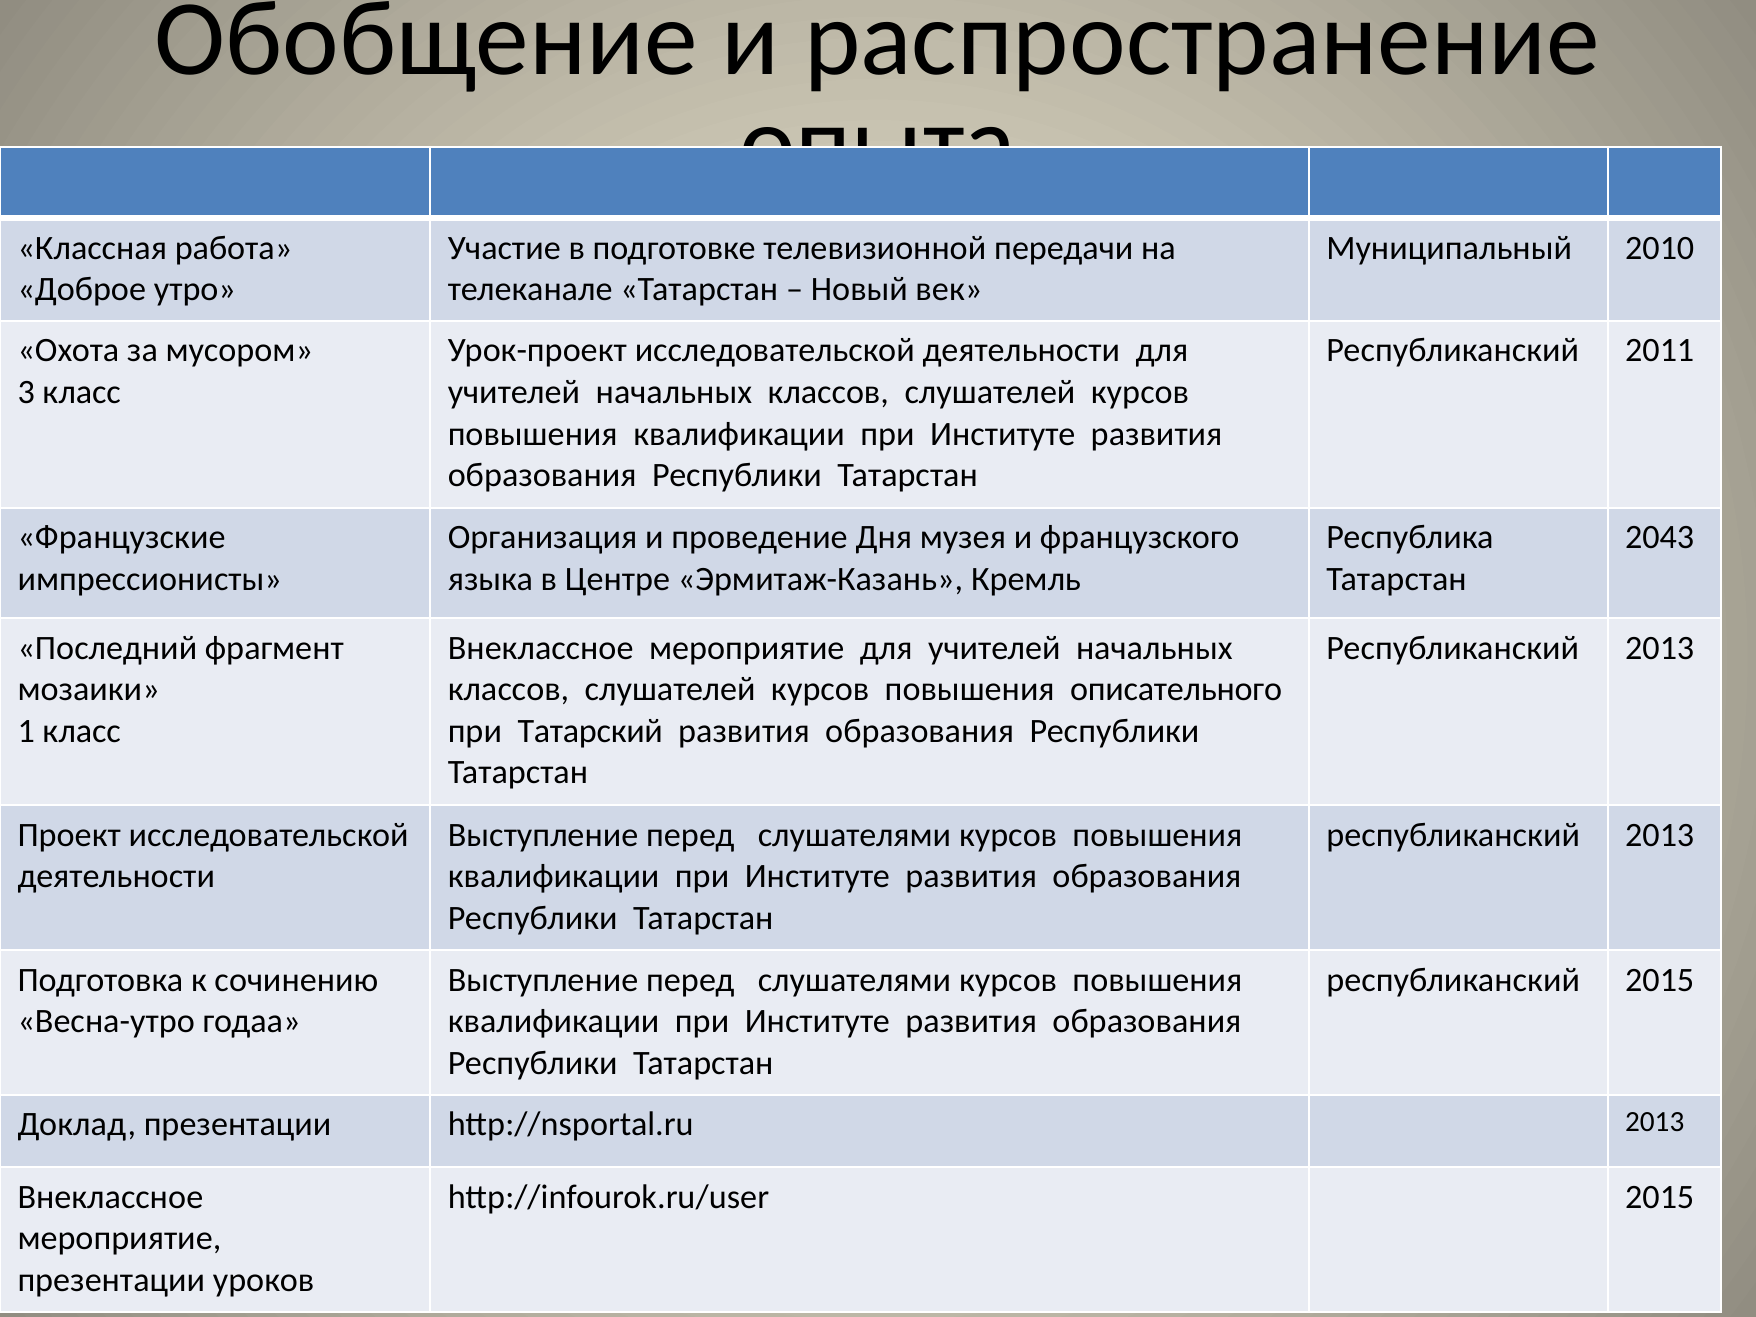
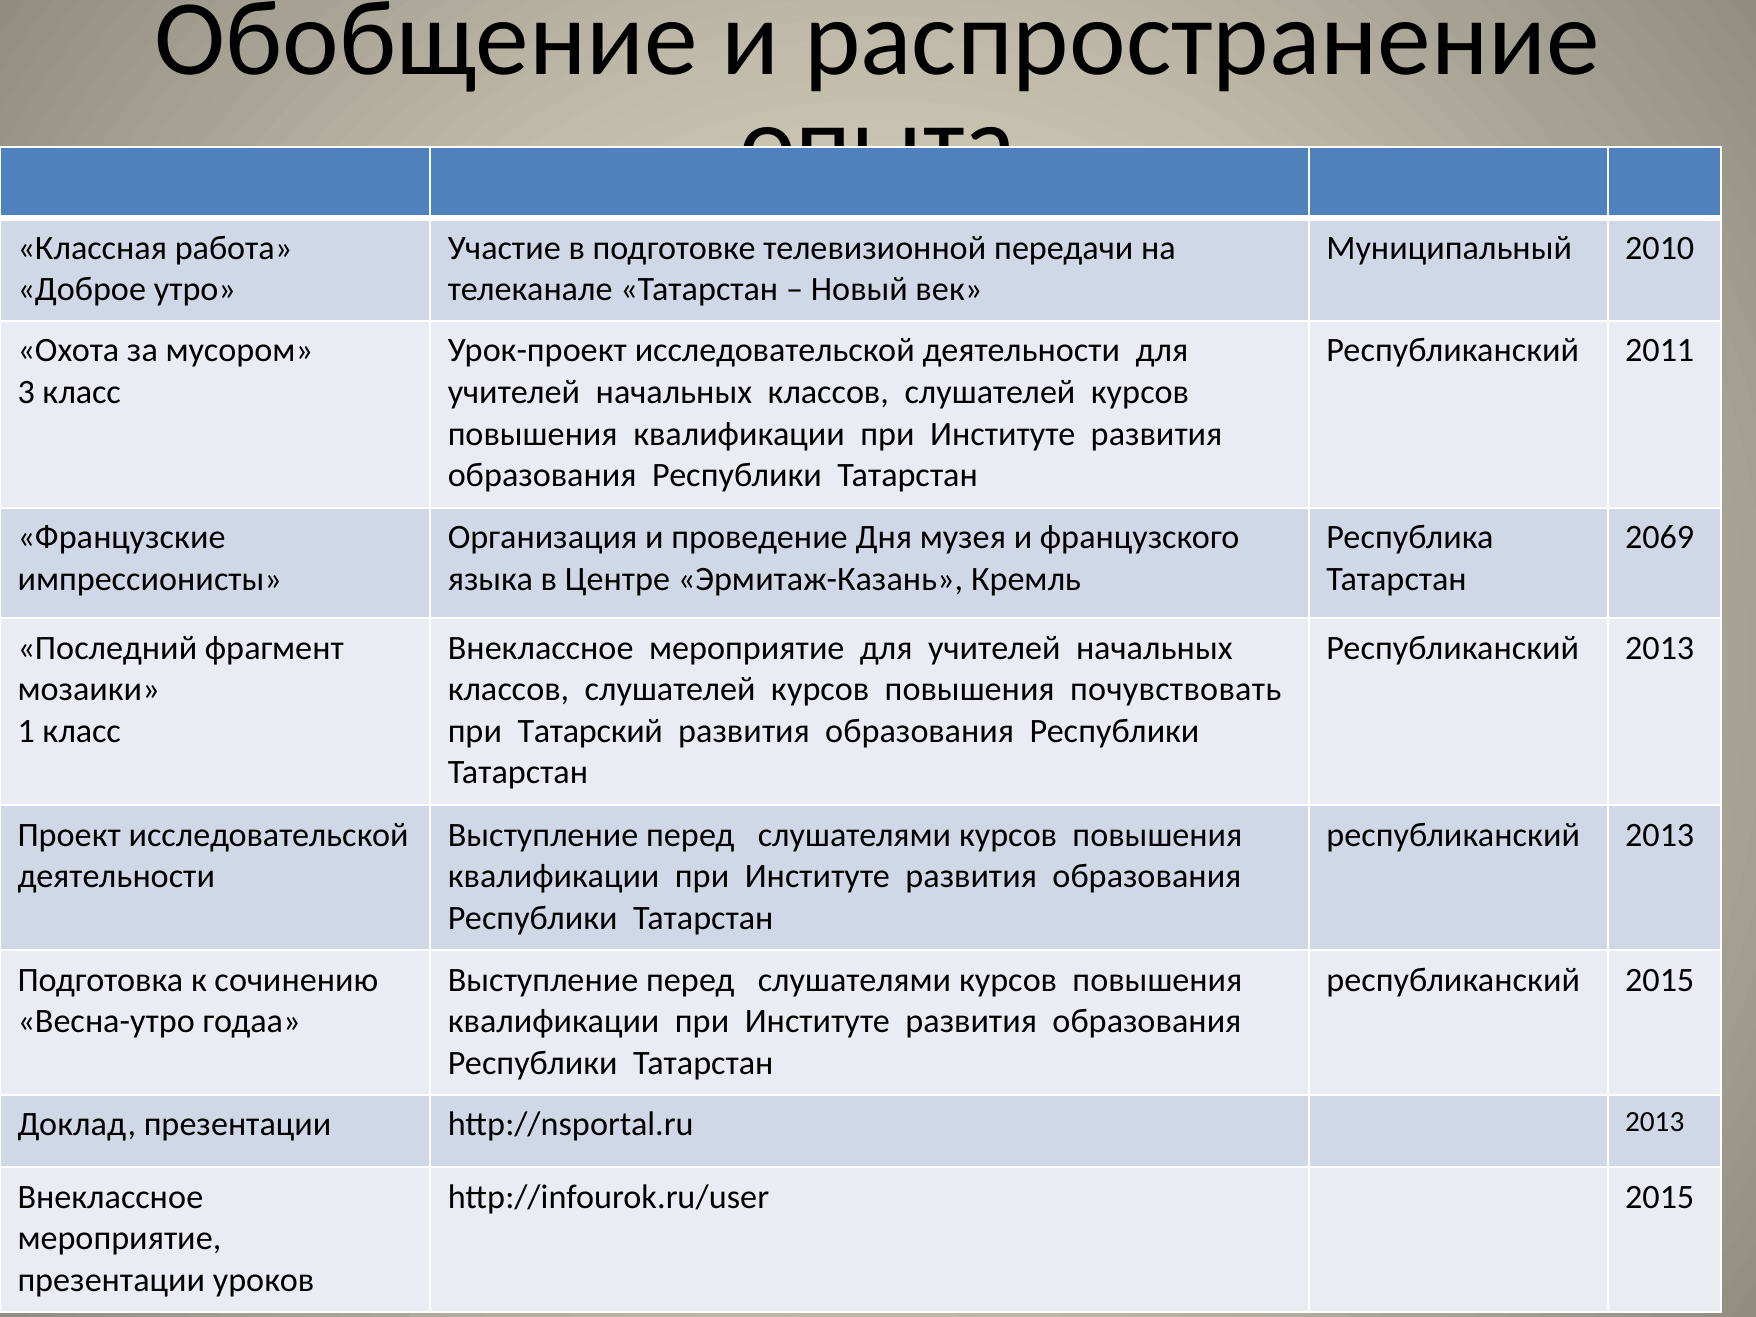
2043: 2043 -> 2069
описательного: описательного -> почувствовать
